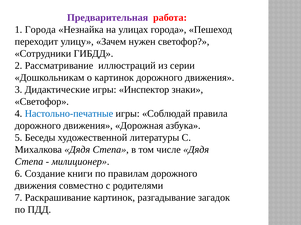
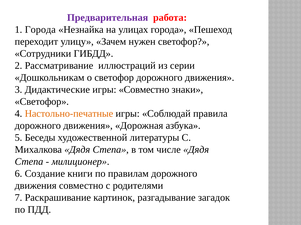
о картинок: картинок -> светофор
игры Инспектор: Инспектор -> Совместно
Настольно-печатные colour: blue -> orange
